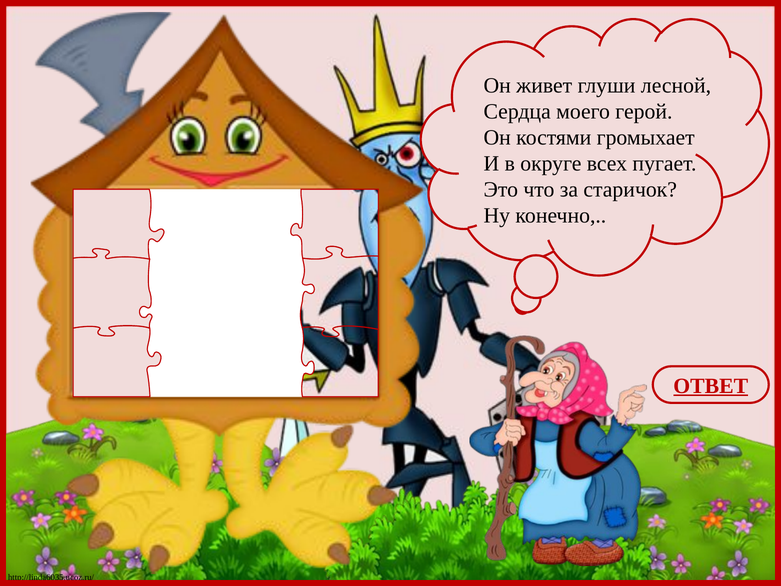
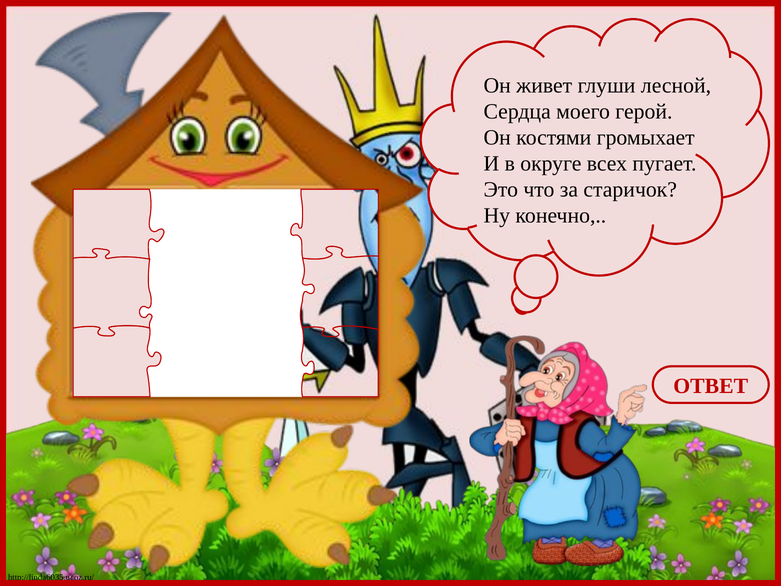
ОТВЕТ underline: present -> none
